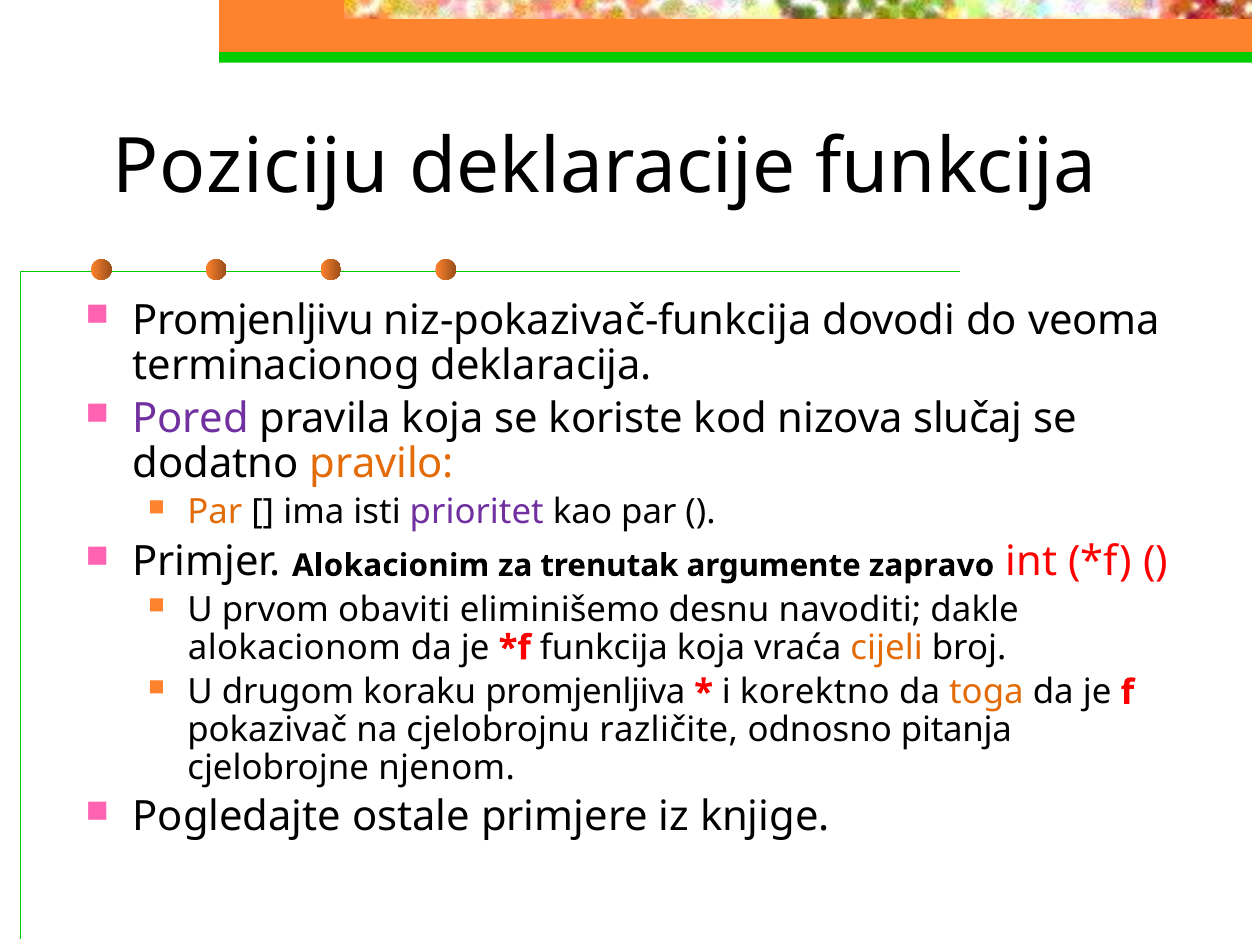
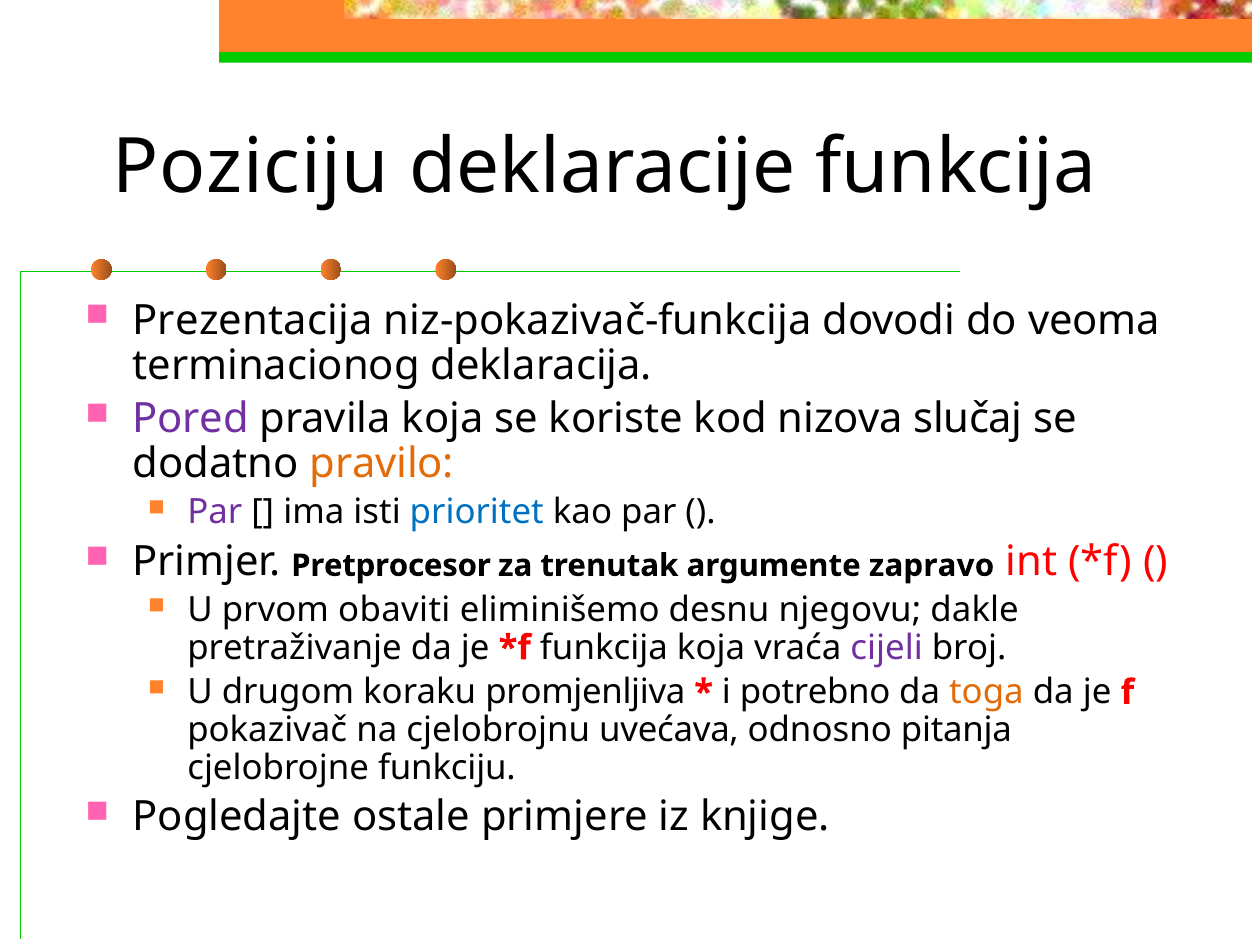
Promjenljivu: Promjenljivu -> Prezentacija
Par at (215, 512) colour: orange -> purple
prioritet colour: purple -> blue
Alokacionim: Alokacionim -> Pretprocesor
navoditi: navoditi -> njegovu
alokacionom: alokacionom -> pretraživanje
cijeli colour: orange -> purple
korektno: korektno -> potrebno
različite: različite -> uvećava
njenom: njenom -> funkciju
